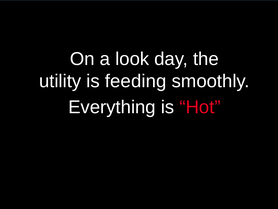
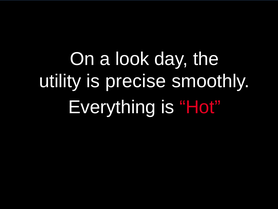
feeding: feeding -> precise
